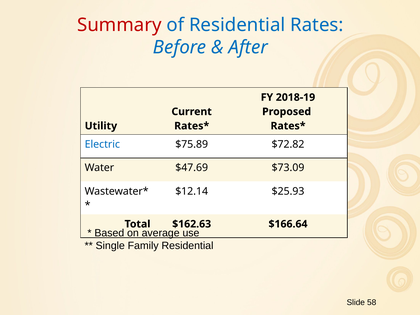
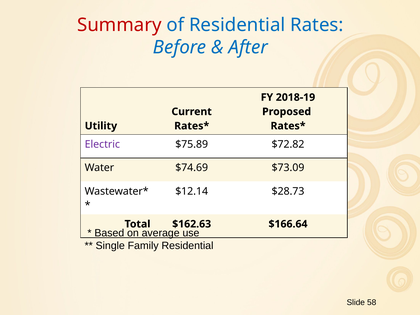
Electric colour: blue -> purple
$47.69: $47.69 -> $74.69
$25.93: $25.93 -> $28.73
